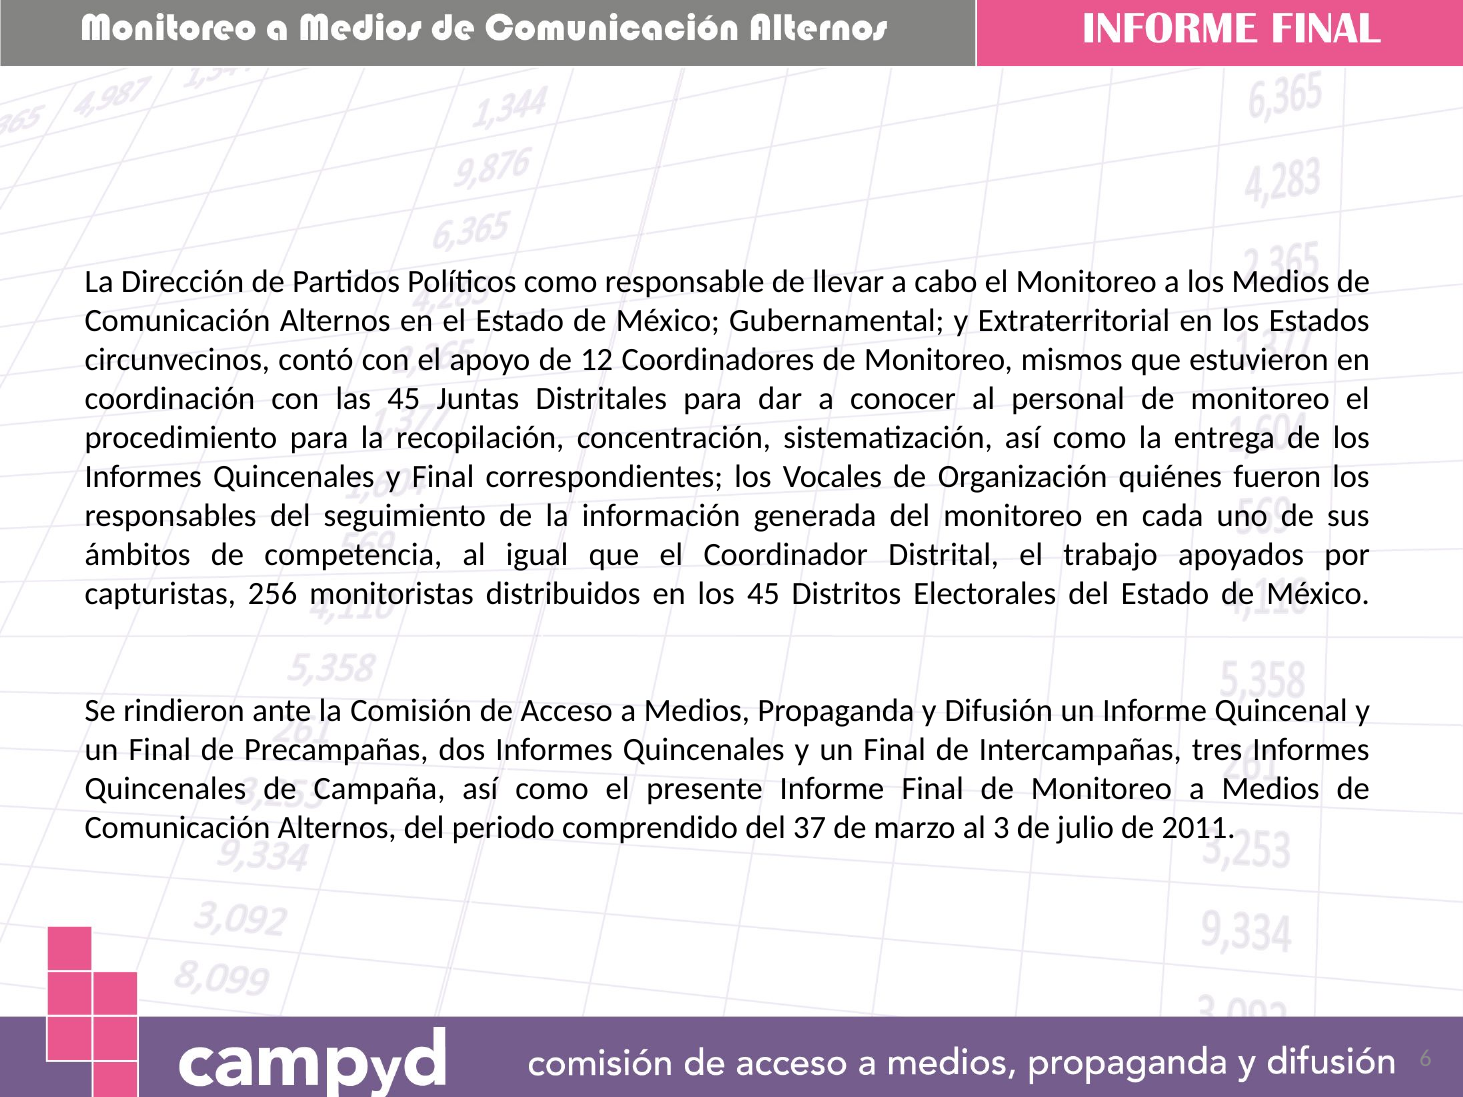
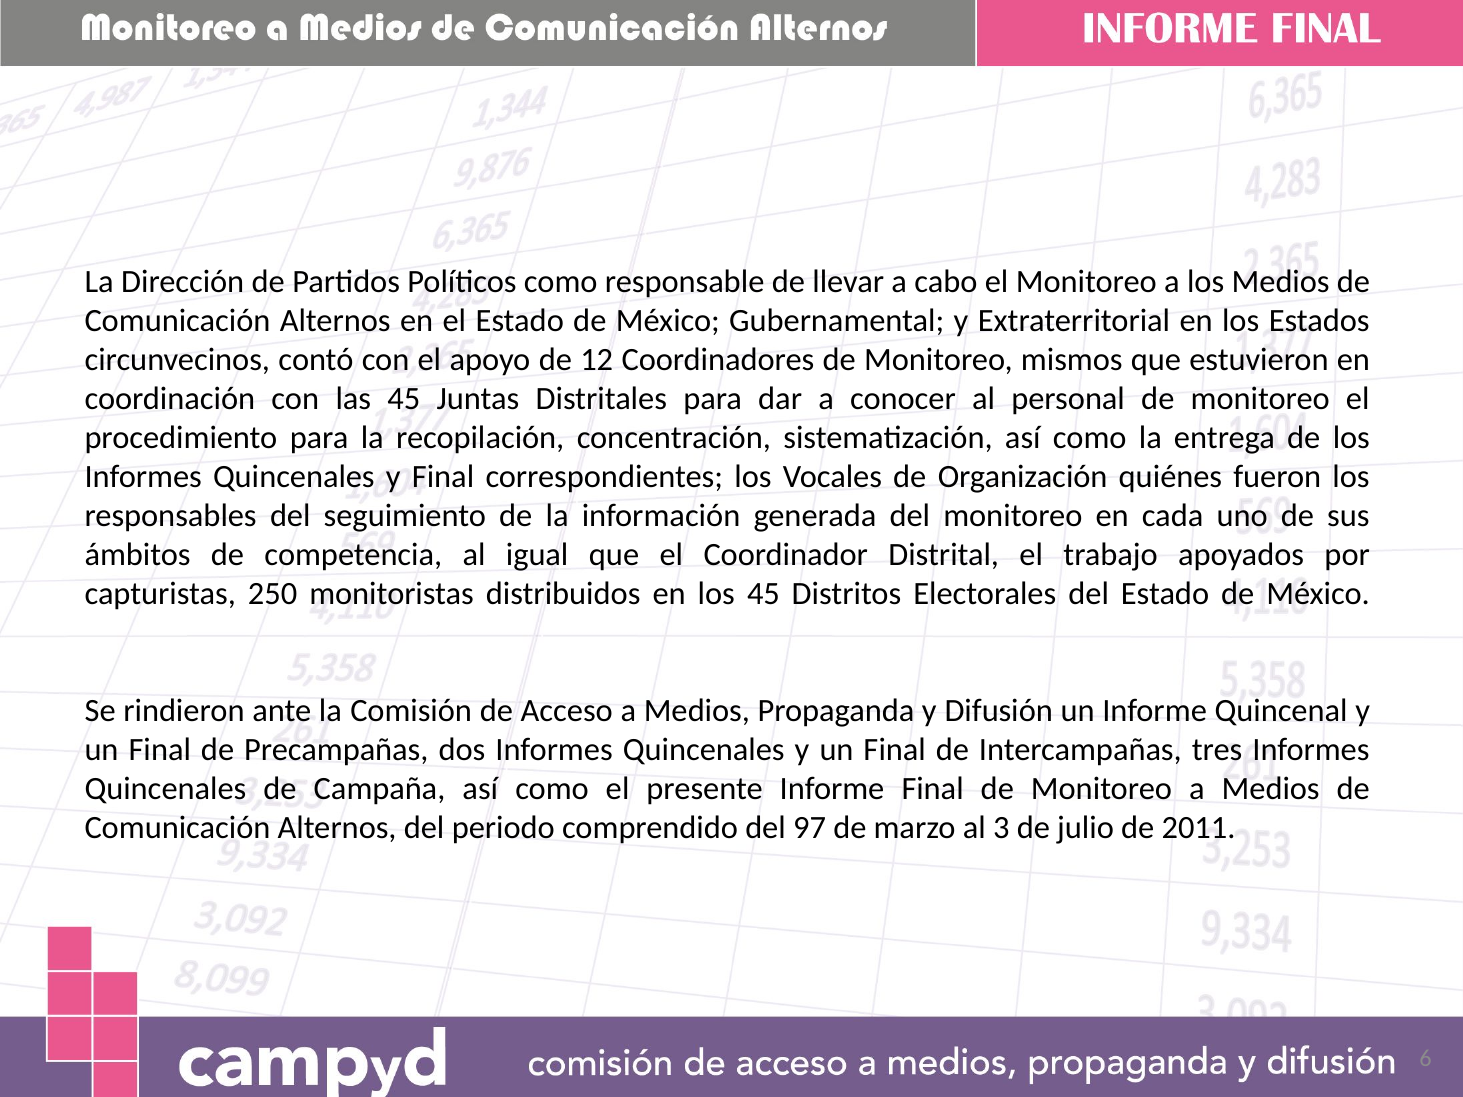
256: 256 -> 250
37: 37 -> 97
